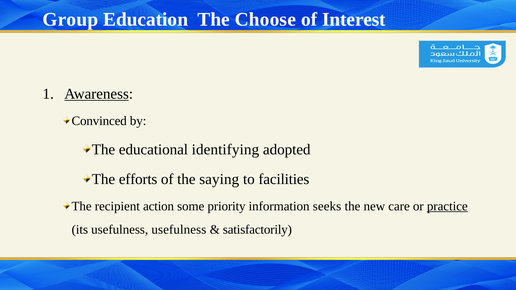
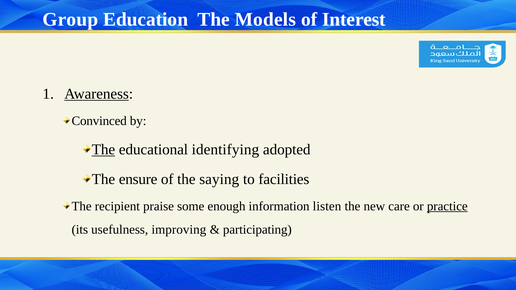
Choose: Choose -> Models
The at (103, 150) underline: none -> present
efforts: efforts -> ensure
action: action -> praise
priority: priority -> enough
seeks: seeks -> listen
usefulness usefulness: usefulness -> improving
satisfactorily: satisfactorily -> participating
